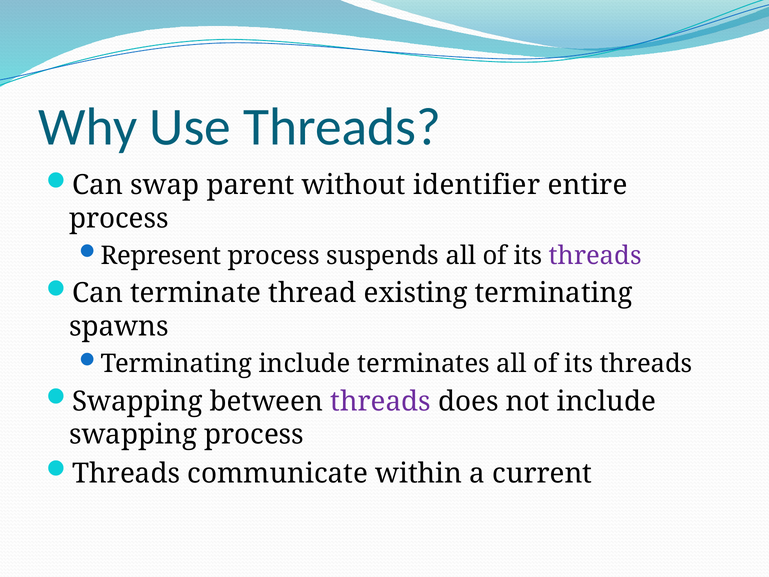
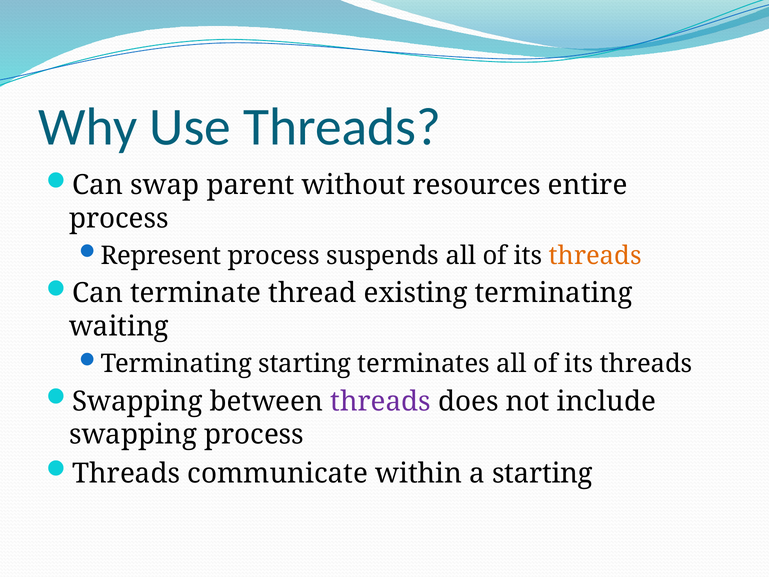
identifier: identifier -> resources
threads at (595, 255) colour: purple -> orange
spawns: spawns -> waiting
Terminating include: include -> starting
a current: current -> starting
